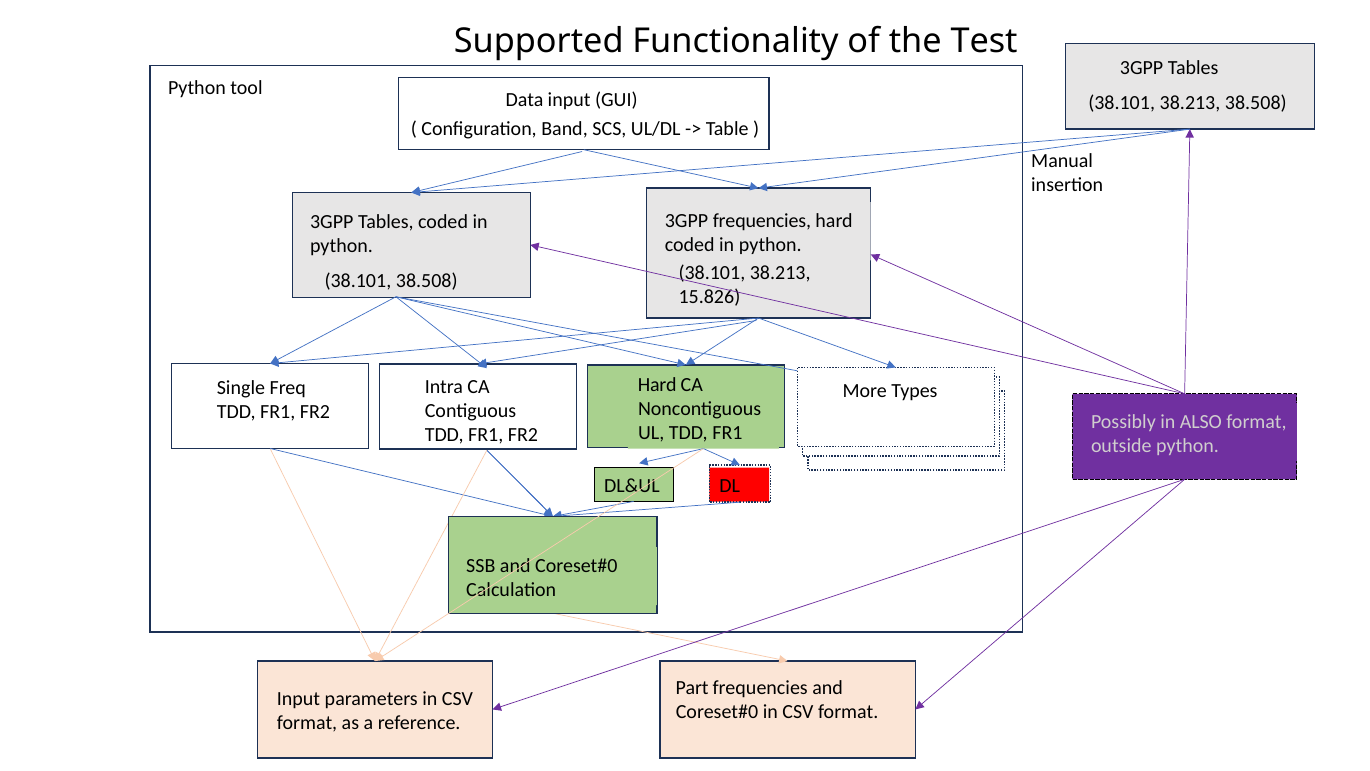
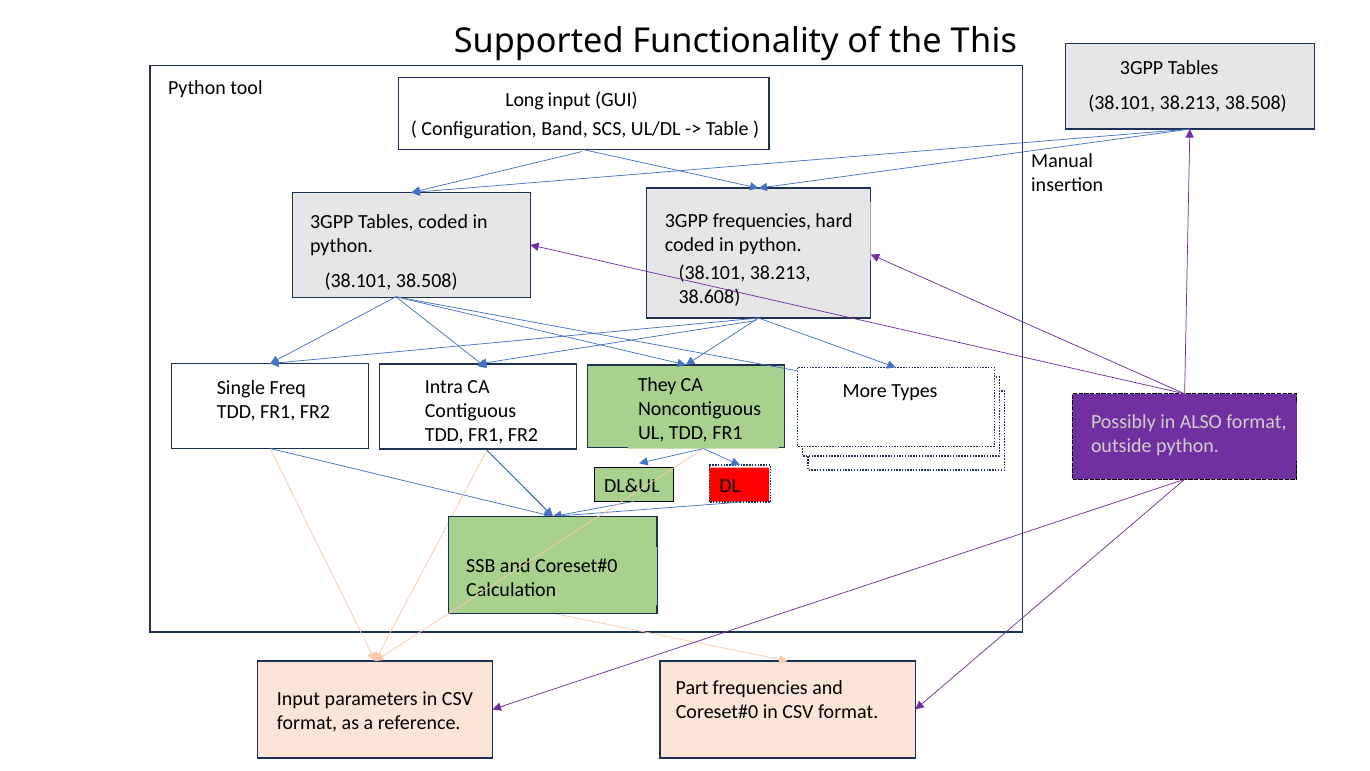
Test: Test -> This
Data: Data -> Long
15.826: 15.826 -> 38.608
Hard at (657, 385): Hard -> They
